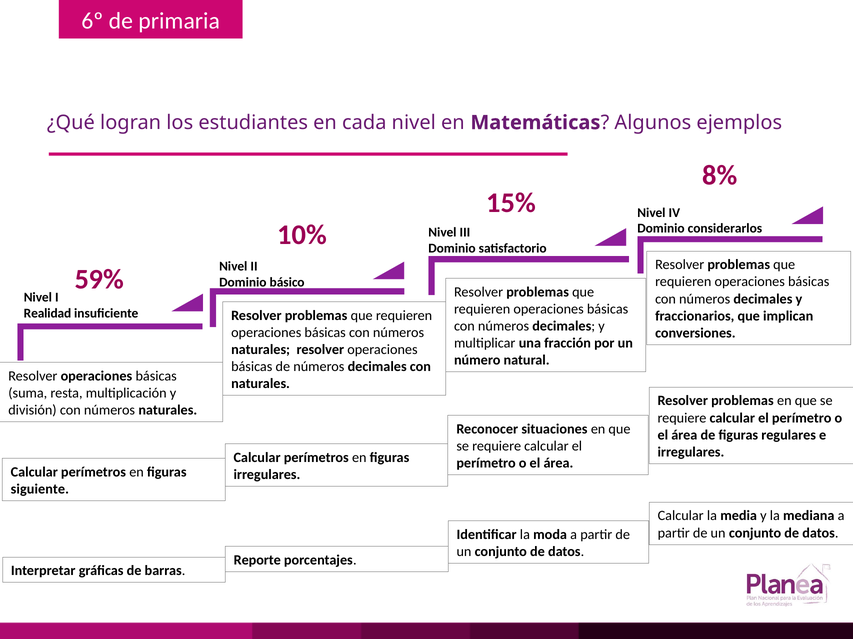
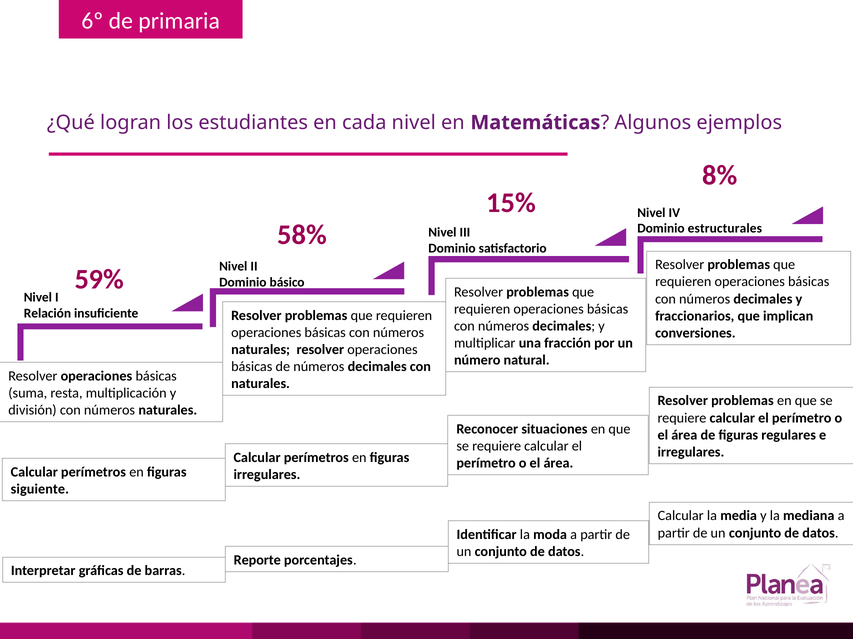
considerarlos: considerarlos -> estructurales
10%: 10% -> 58%
Realidad: Realidad -> Relación
